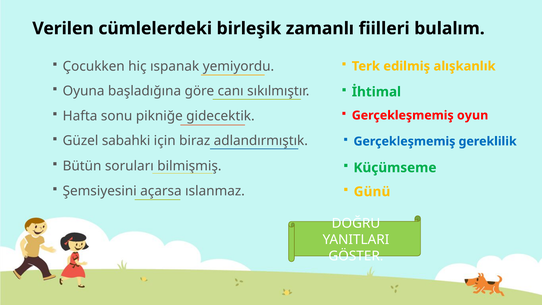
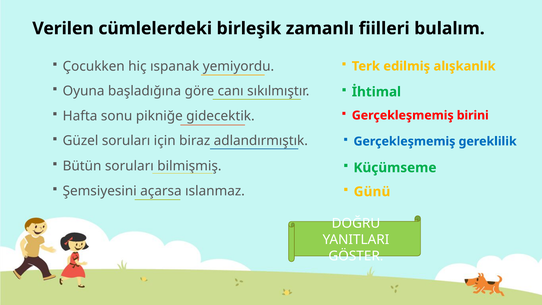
oyun: oyun -> birini
Güzel sabahki: sabahki -> soruları
